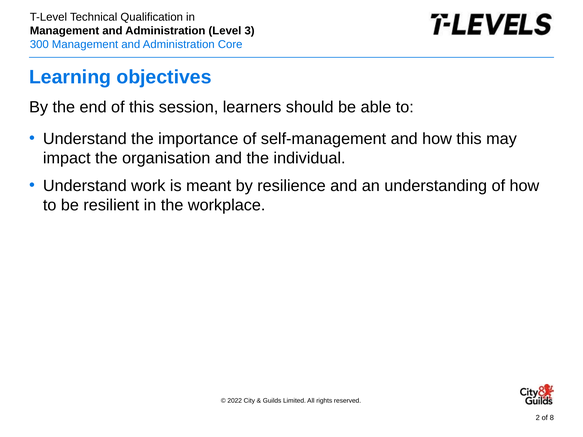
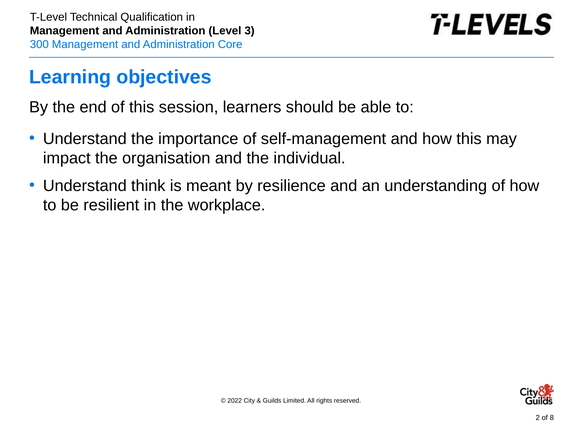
work: work -> think
